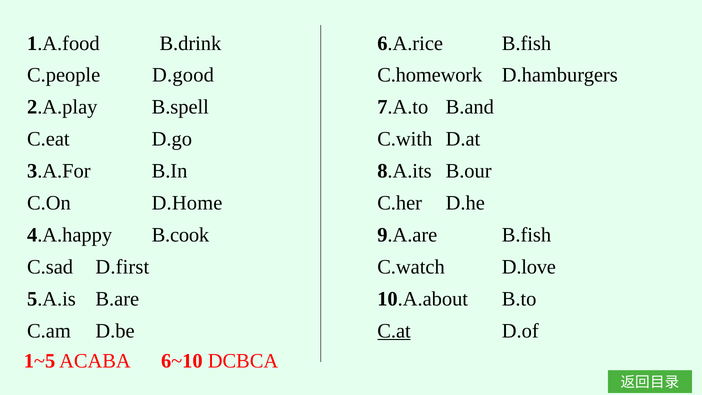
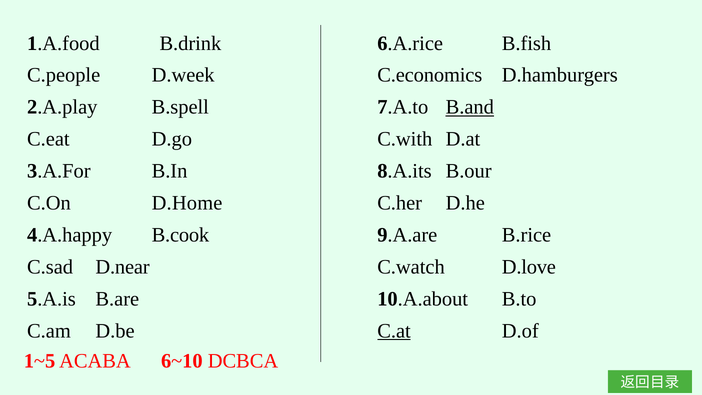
D.good: D.good -> D.week
C.homework: C.homework -> C.economics
B.and underline: none -> present
9.A.are B.fish: B.fish -> B.rice
D.first: D.first -> D.near
